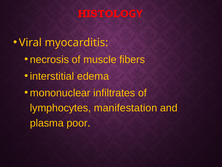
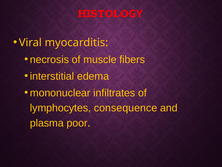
manifestation: manifestation -> consequence
